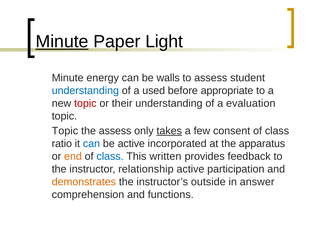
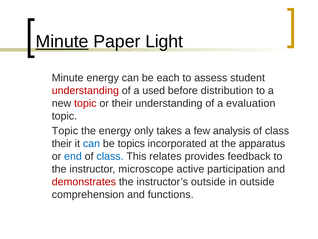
walls: walls -> each
understanding at (85, 90) colour: blue -> red
appropriate: appropriate -> distribution
the assess: assess -> energy
takes underline: present -> none
consent: consent -> analysis
ratio at (62, 143): ratio -> their
be active: active -> topics
end colour: orange -> blue
written: written -> relates
relationship: relationship -> microscope
demonstrates colour: orange -> red
in answer: answer -> outside
